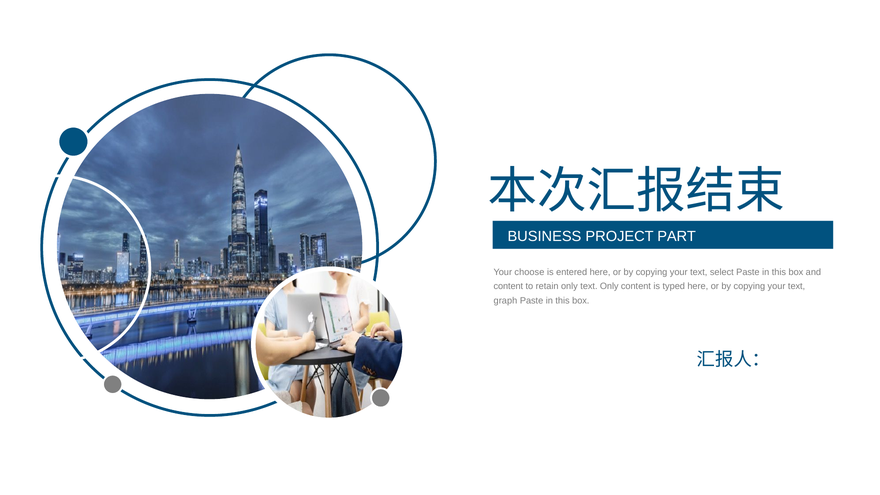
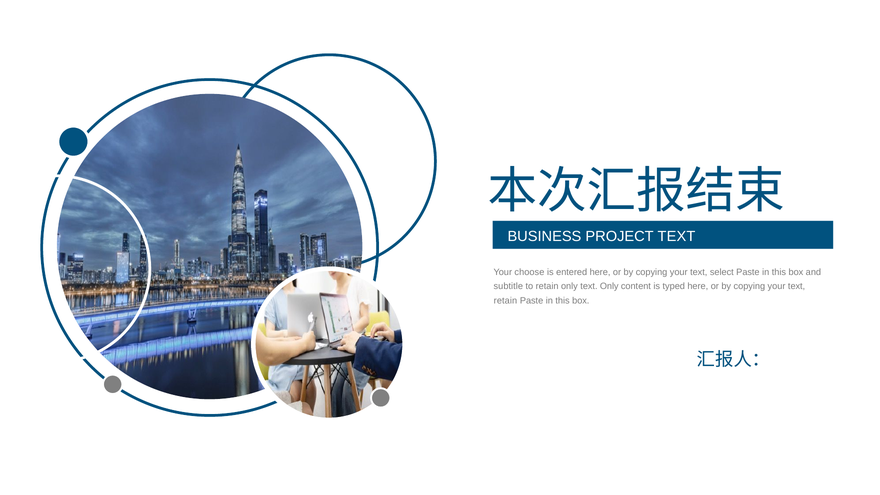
PROJECT PART: PART -> TEXT
content at (508, 286): content -> subtitle
graph at (505, 301): graph -> retain
